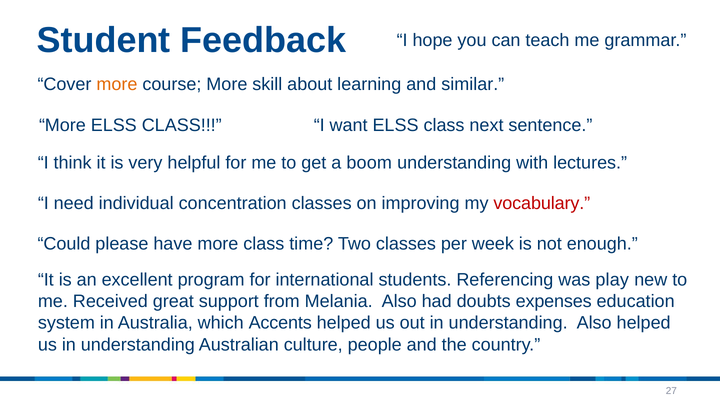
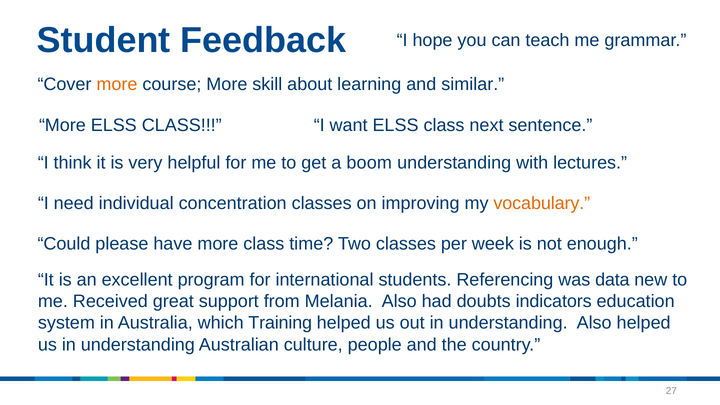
vocabulary colour: red -> orange
play: play -> data
expenses: expenses -> indicators
Accents: Accents -> Training
